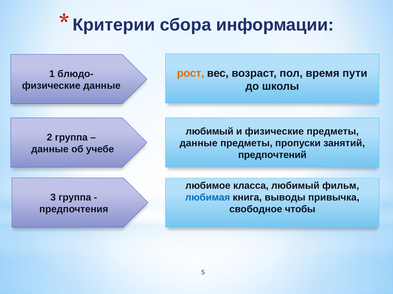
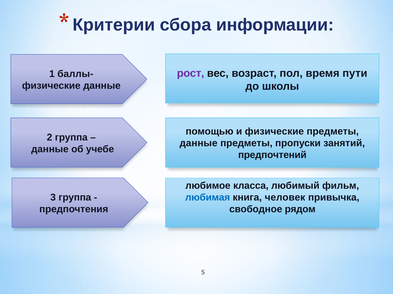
рост colour: orange -> purple
блюдо-: блюдо- -> баллы-
любимый at (210, 132): любимый -> помощью
выводы: выводы -> человек
чтобы: чтобы -> рядом
